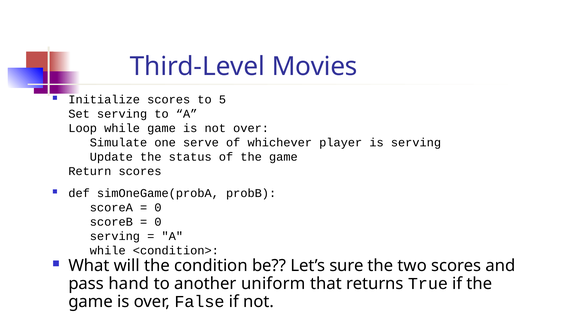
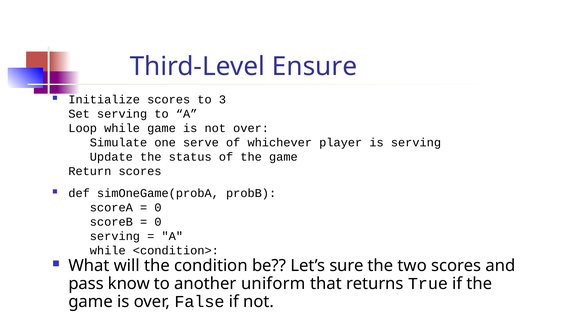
Movies: Movies -> Ensure
5: 5 -> 3
hand: hand -> know
